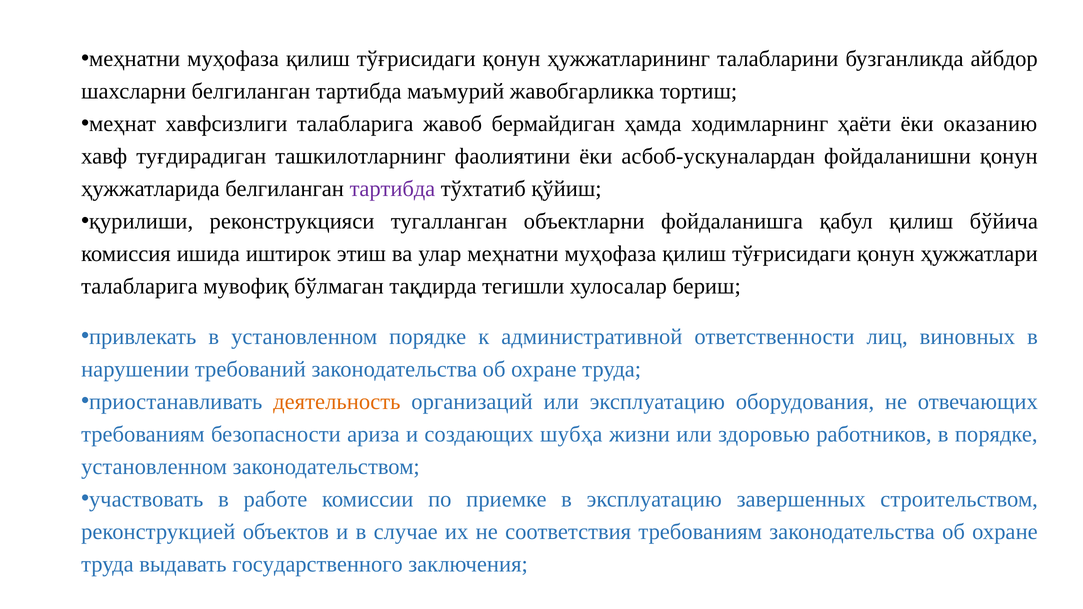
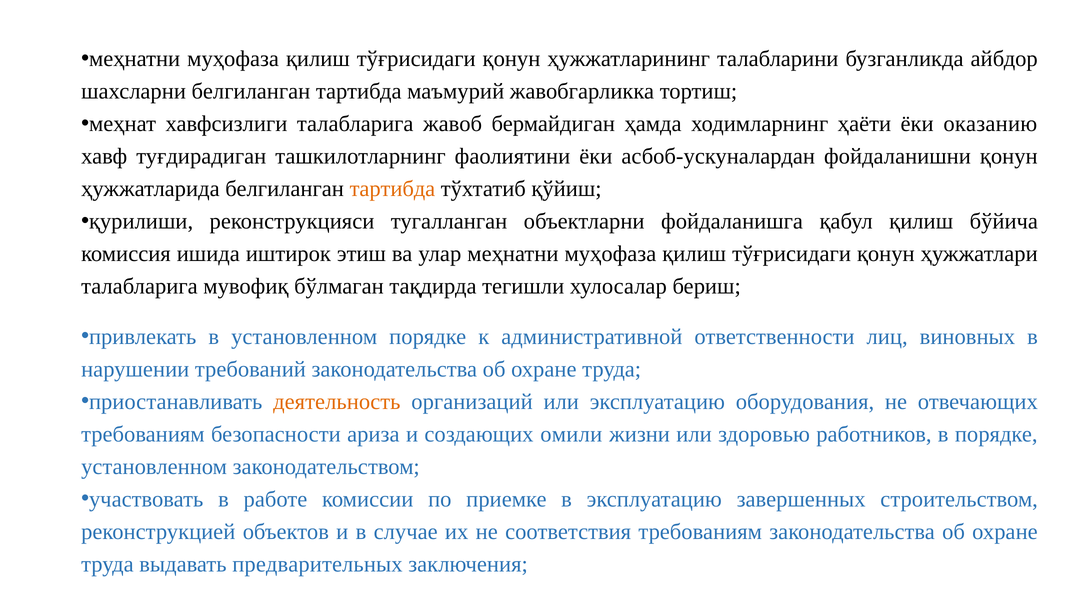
тартибда at (392, 189) colour: purple -> orange
шубҳа: шубҳа -> омили
государственного: государственного -> предварительных
